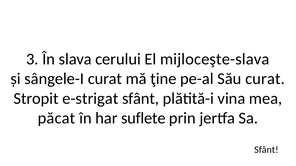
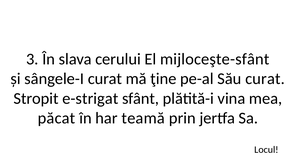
mijloceşte-slava: mijloceşte-slava -> mijloceşte-sfânt
suflete: suflete -> teamă
Sfânt at (266, 150): Sfânt -> Locul
